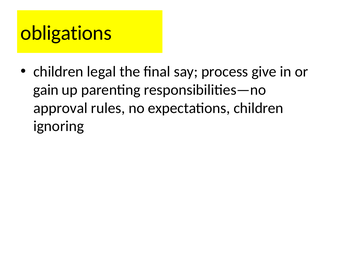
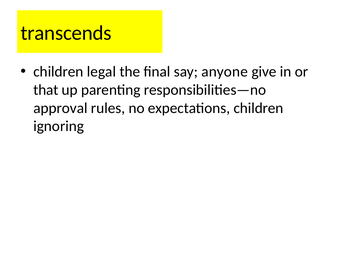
obligations: obligations -> transcends
process: process -> anyone
gain: gain -> that
